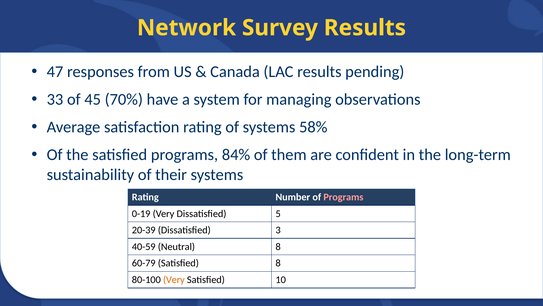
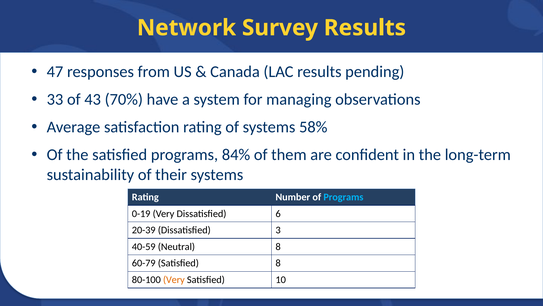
45: 45 -> 43
Programs at (343, 197) colour: pink -> light blue
5: 5 -> 6
